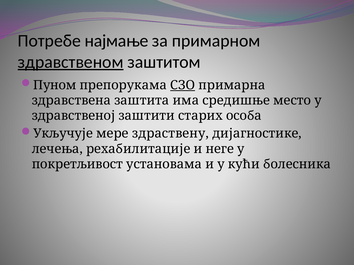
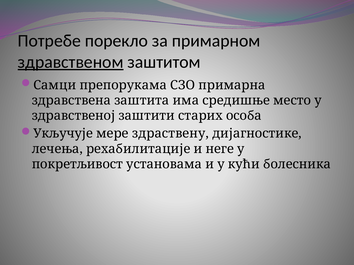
најмање: најмање -> порекло
Пуном: Пуном -> Самци
СЗО underline: present -> none
